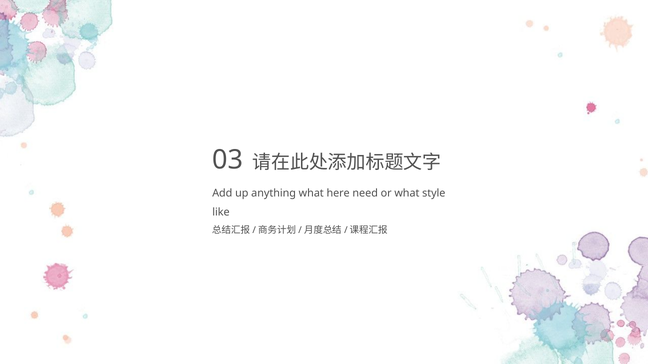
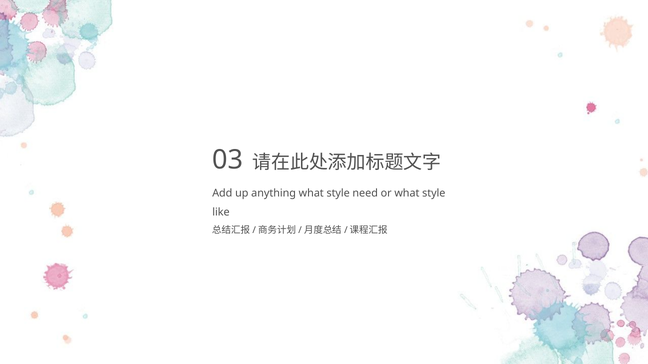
anything what here: here -> style
